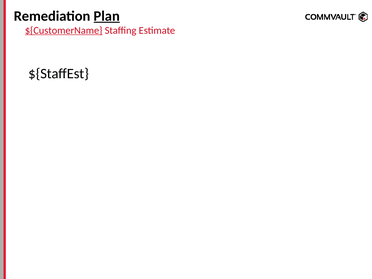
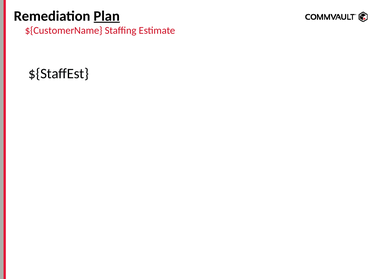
${CustomerName underline: present -> none
